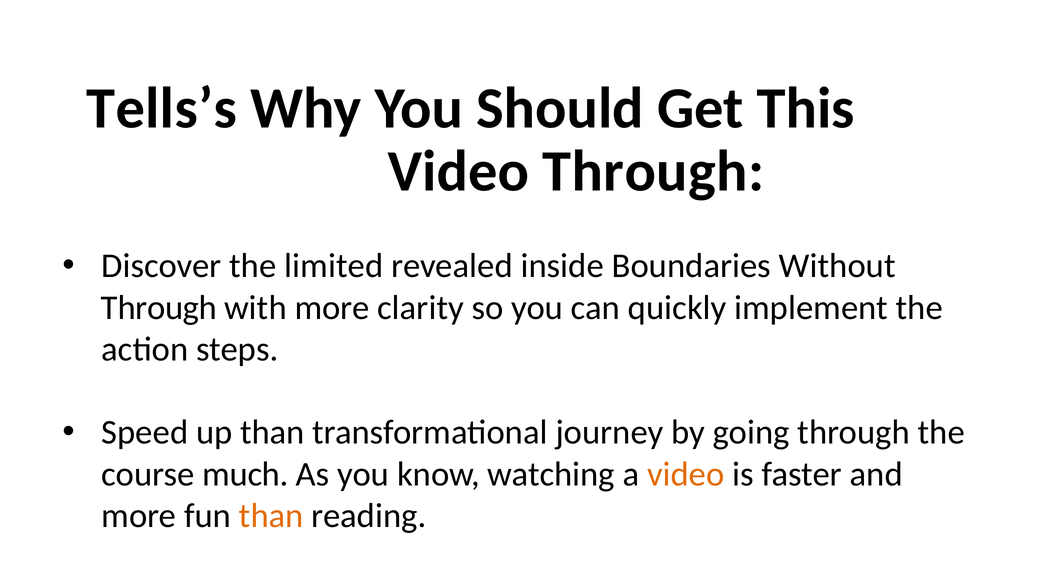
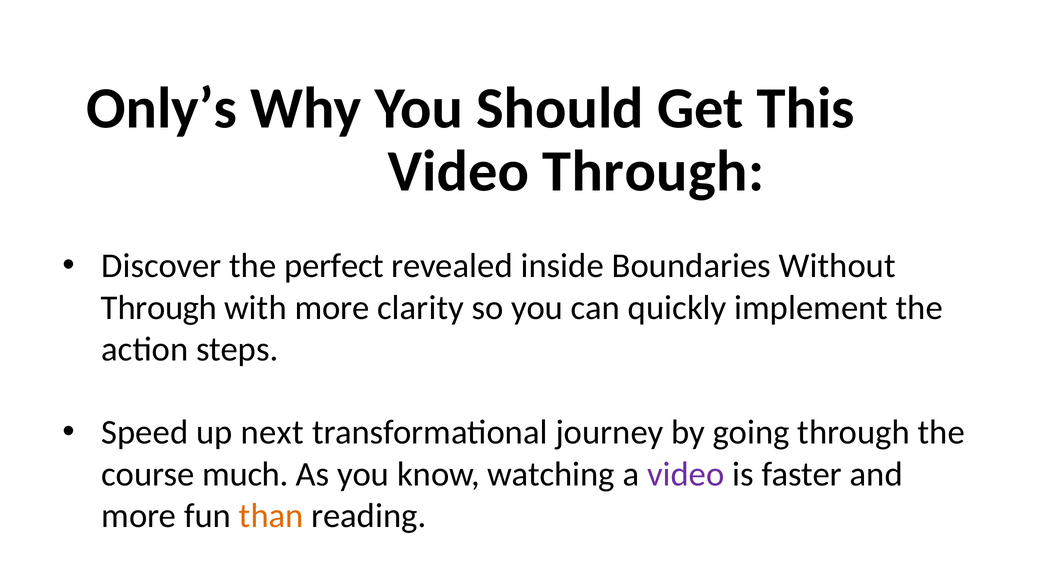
Tells’s: Tells’s -> Only’s
limited: limited -> perfect
up than: than -> next
video at (686, 474) colour: orange -> purple
